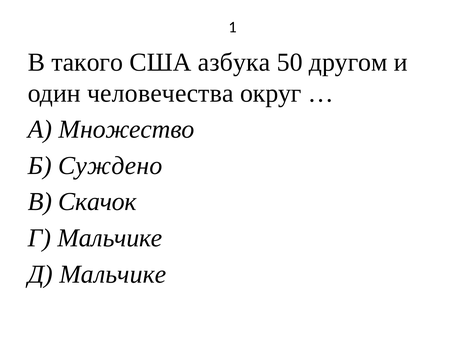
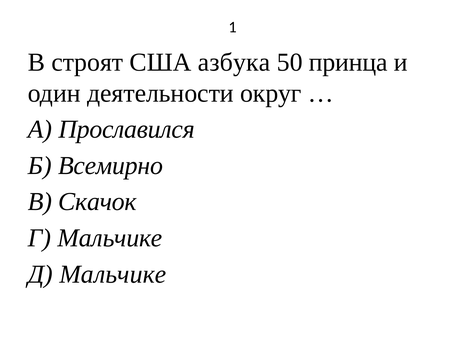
такого: такого -> строят
другом: другом -> принца
человечества: человечества -> деятельности
Множество: Множество -> Прославился
Суждено: Суждено -> Всемирно
